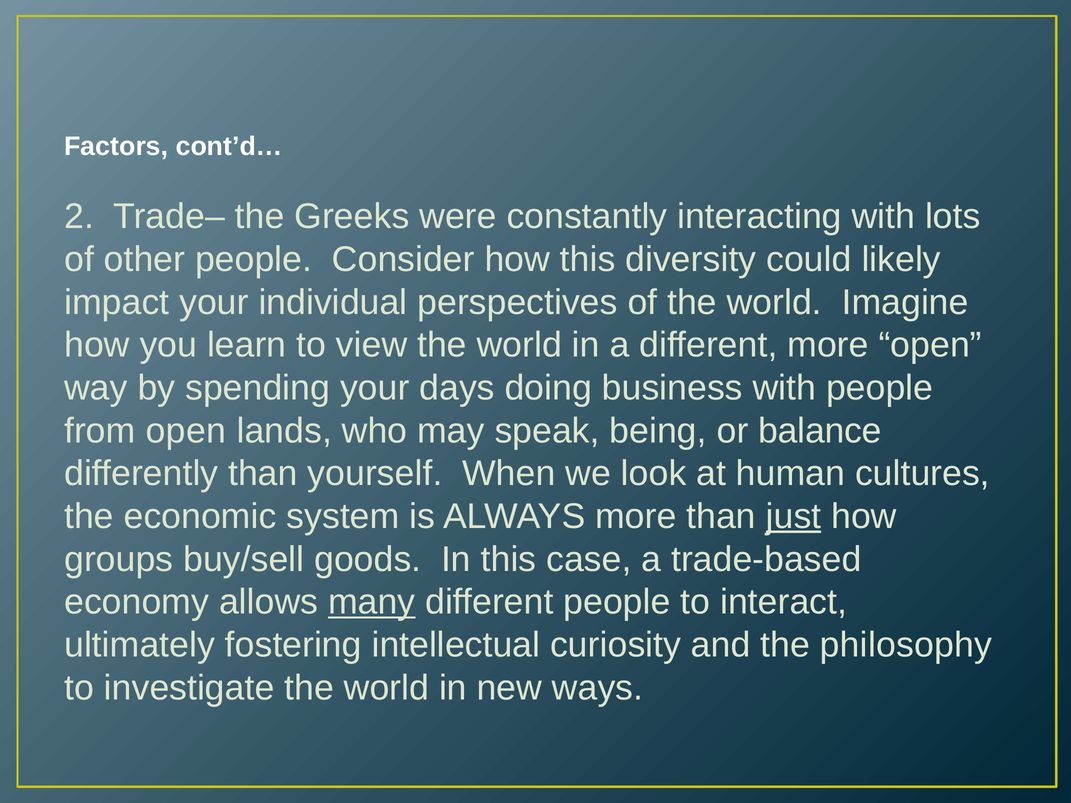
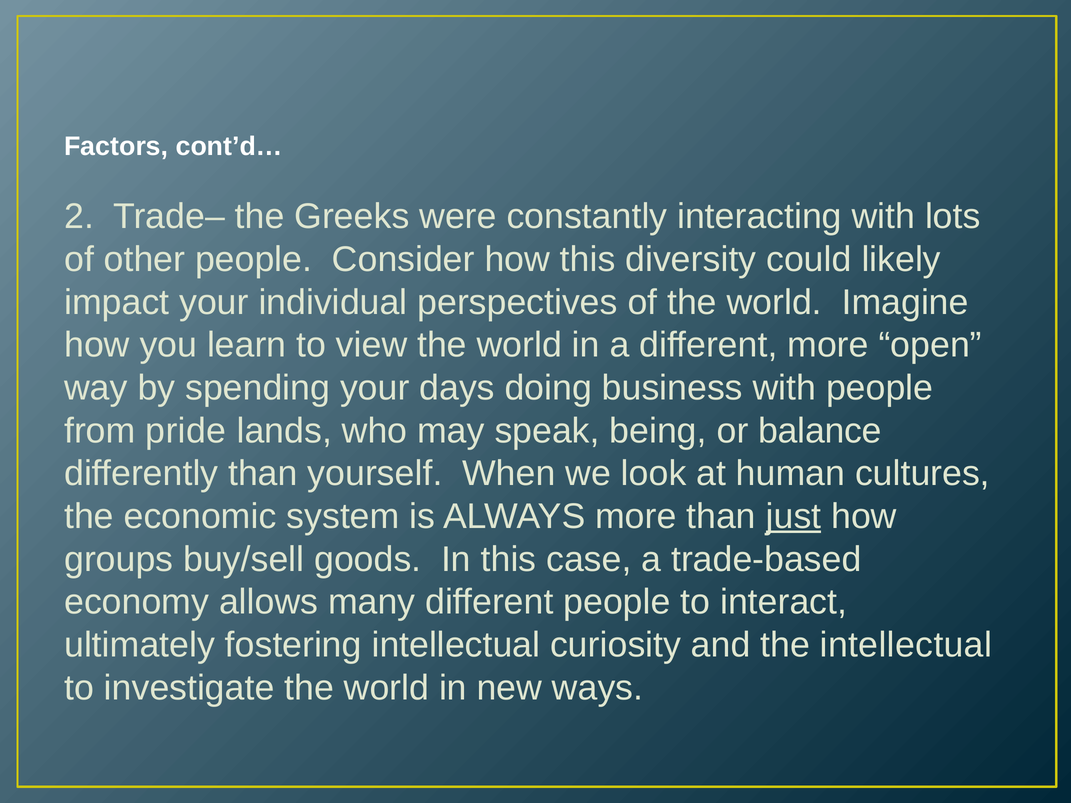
from open: open -> pride
many underline: present -> none
the philosophy: philosophy -> intellectual
